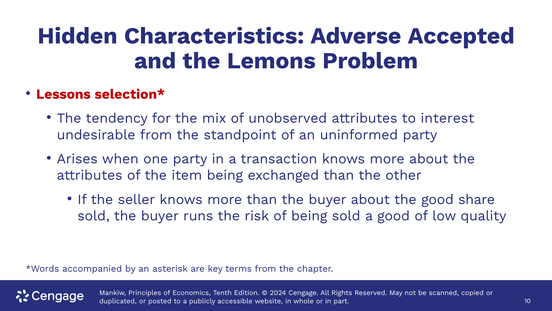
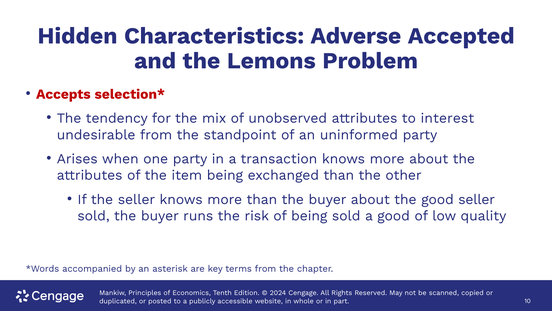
Lessons: Lessons -> Accepts
good share: share -> seller
